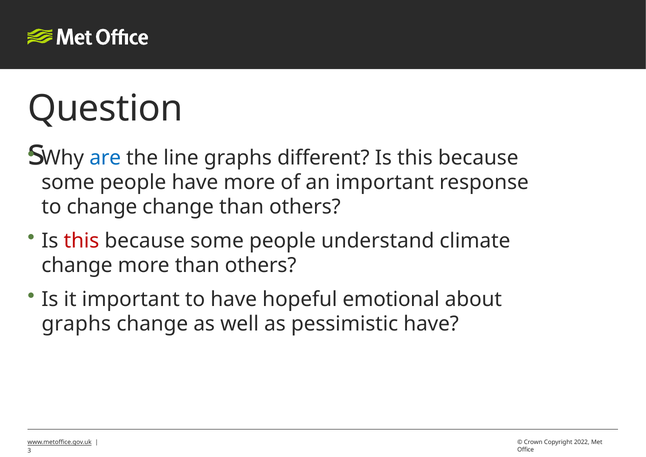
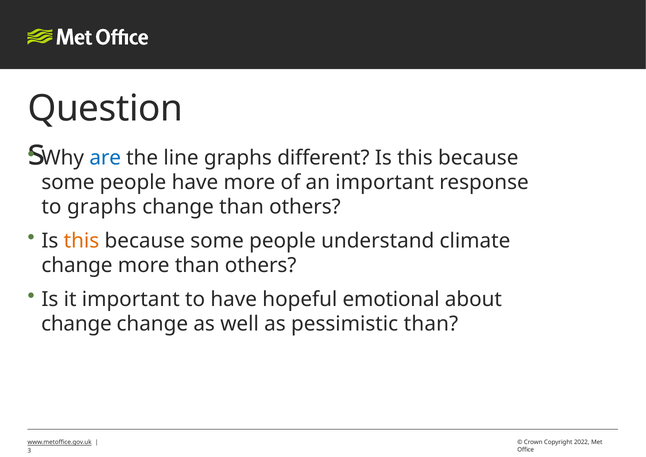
to change: change -> graphs
this at (81, 241) colour: red -> orange
graphs at (76, 324): graphs -> change
pessimistic have: have -> than
